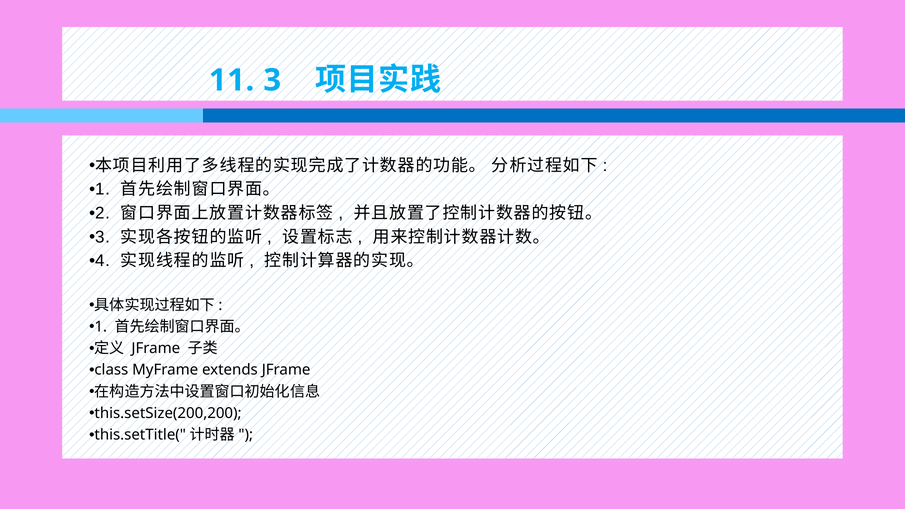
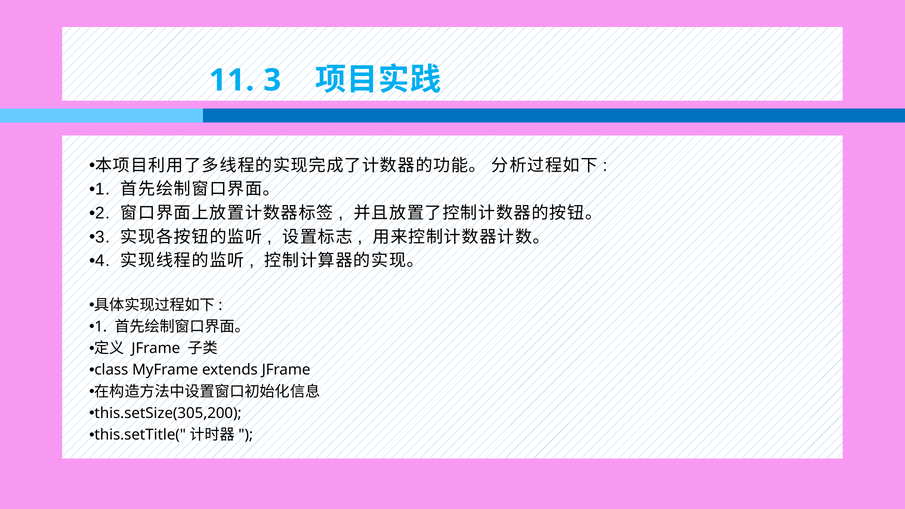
this.setSize(200,200: this.setSize(200,200 -> this.setSize(305,200
